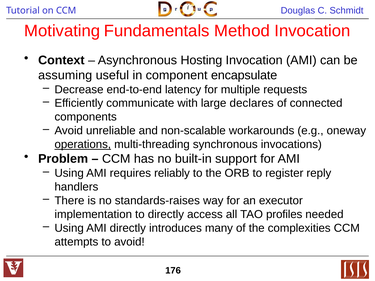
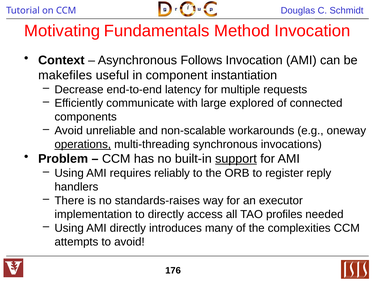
Hosting: Hosting -> Follows
assuming: assuming -> makefiles
encapsulate: encapsulate -> instantiation
declares: declares -> explored
support underline: none -> present
